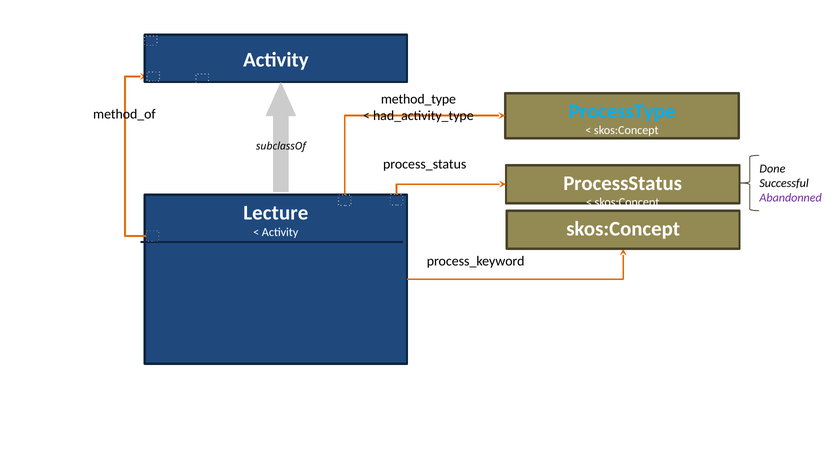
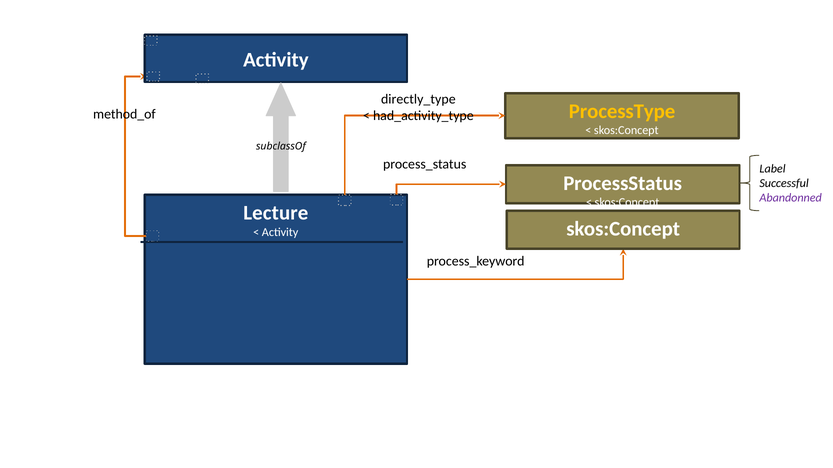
method_type: method_type -> directly_type
ProcessType colour: light blue -> yellow
Done: Done -> Label
